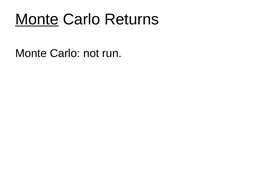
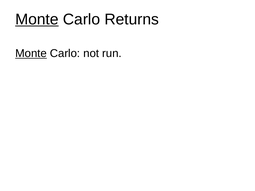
Monte at (31, 53) underline: none -> present
